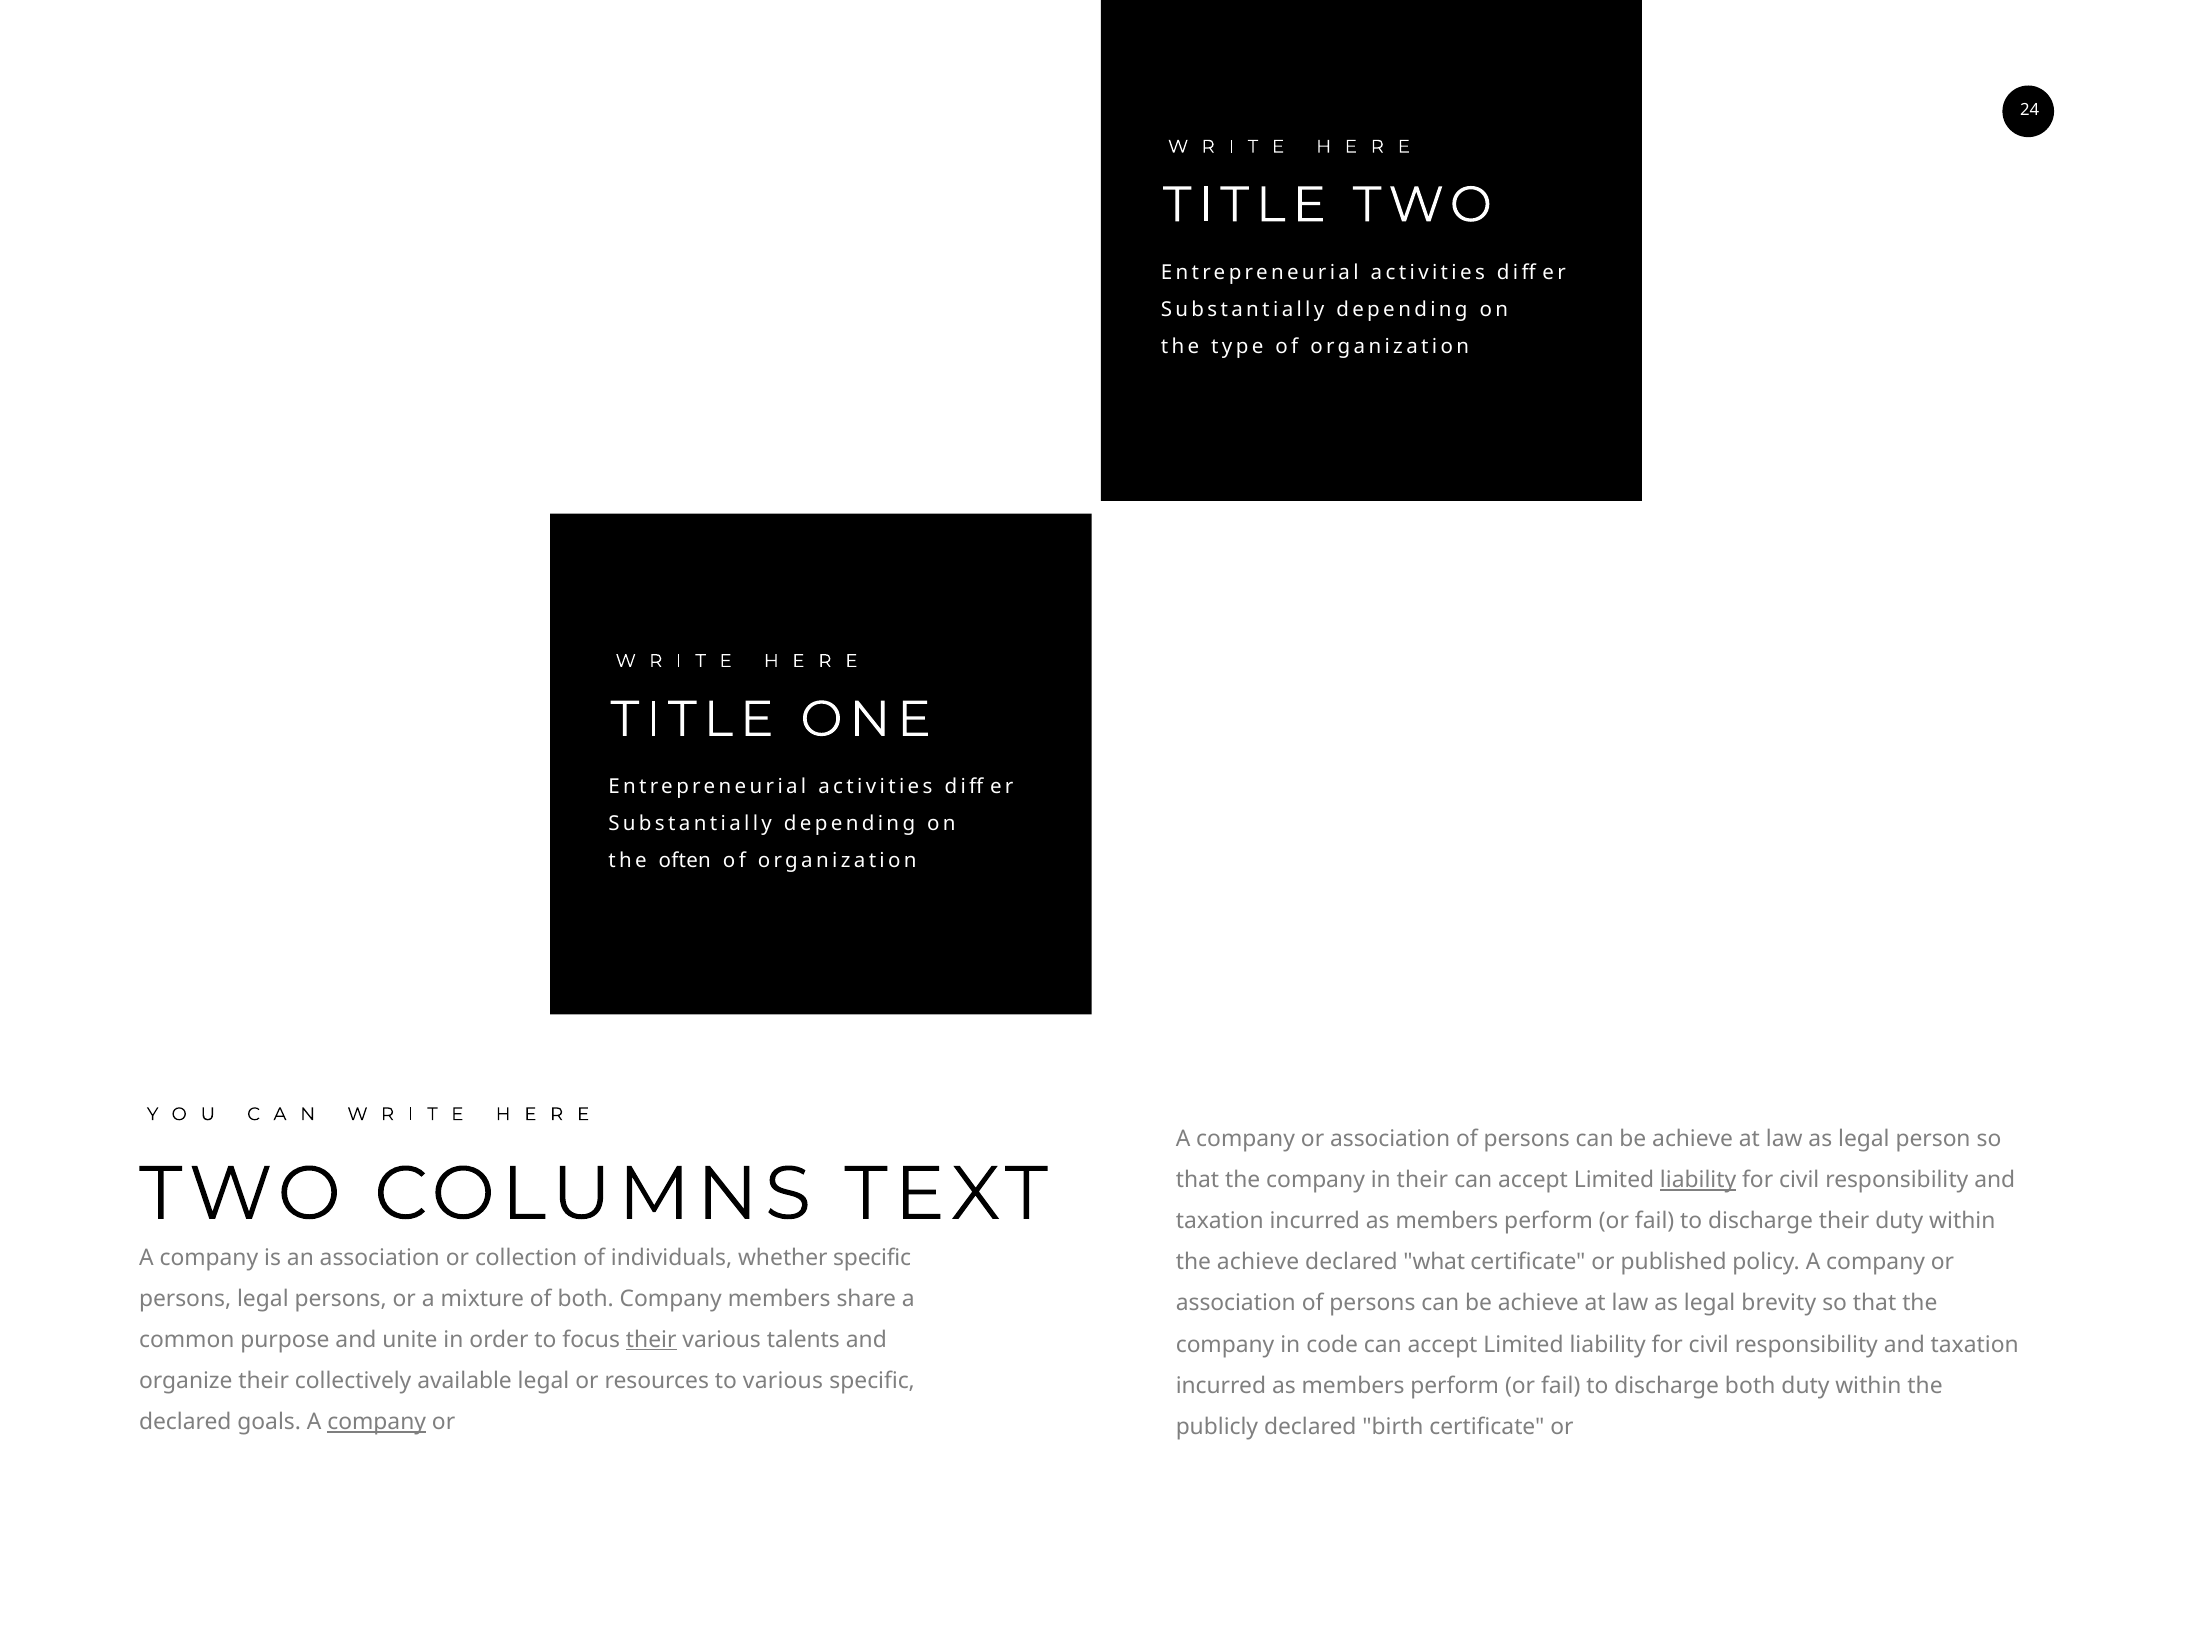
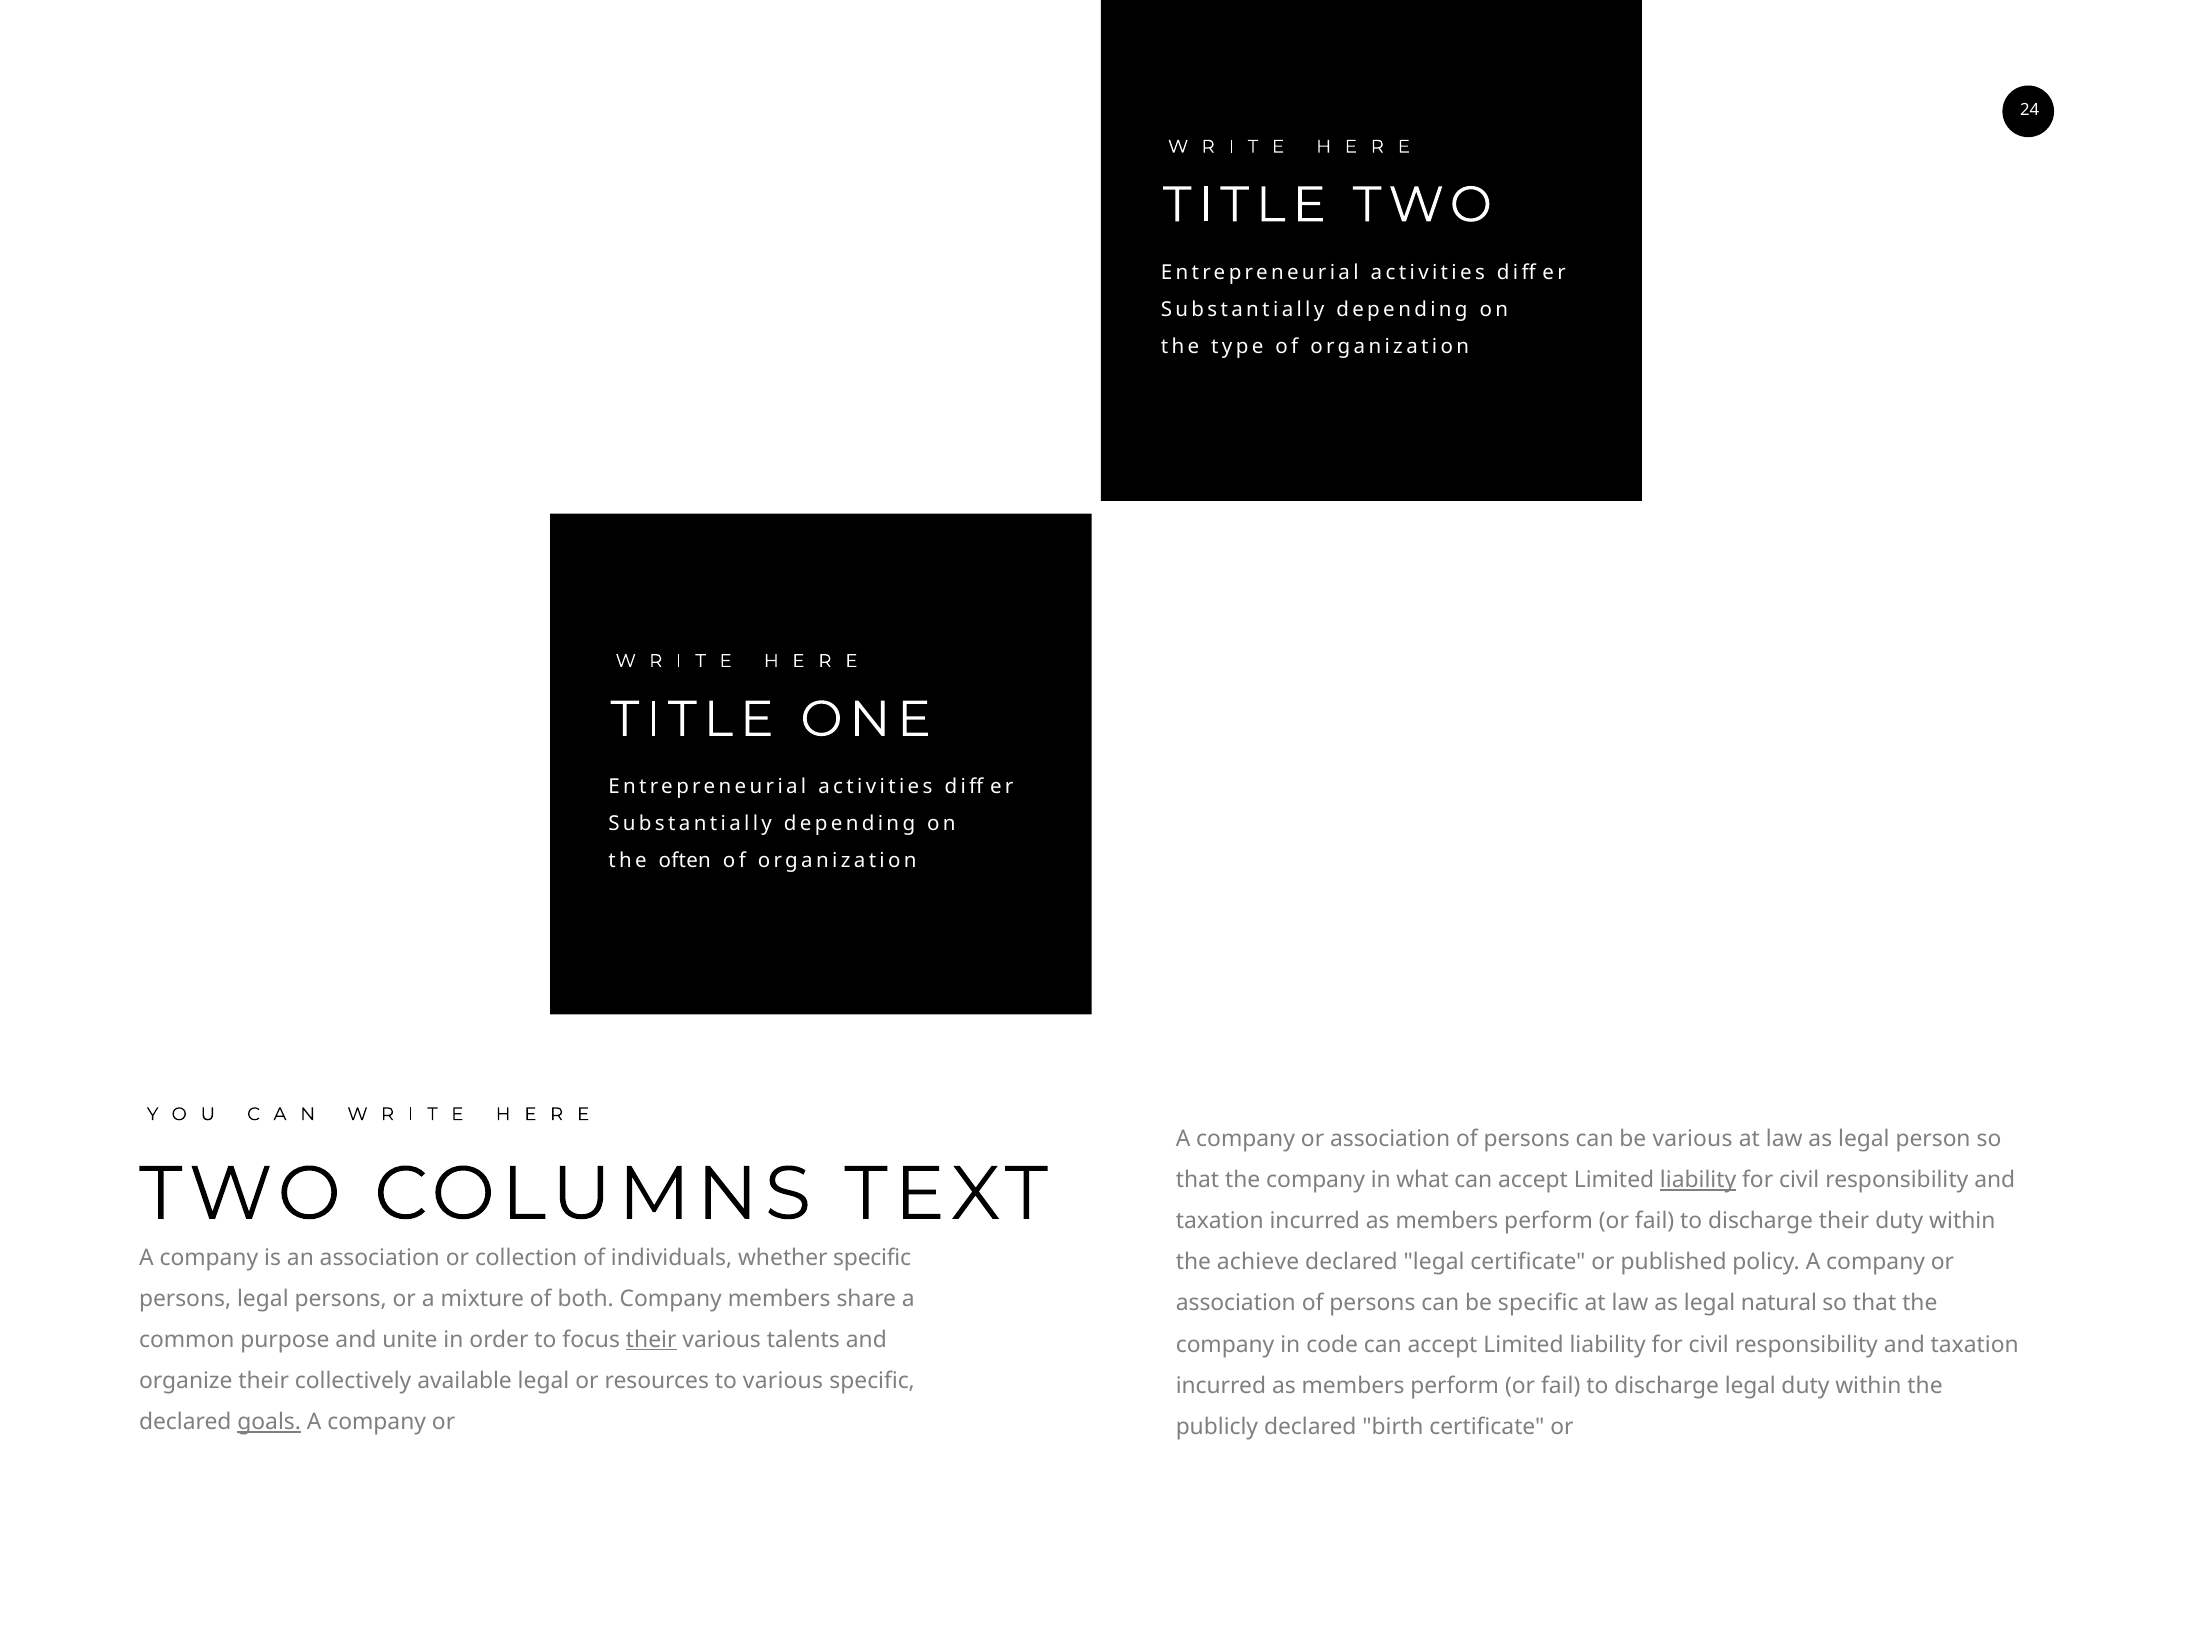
achieve at (1693, 1139): achieve -> various
in their: their -> what
declared what: what -> legal
achieve at (1538, 1303): achieve -> specific
brevity: brevity -> natural
discharge both: both -> legal
goals underline: none -> present
company at (377, 1422) underline: present -> none
